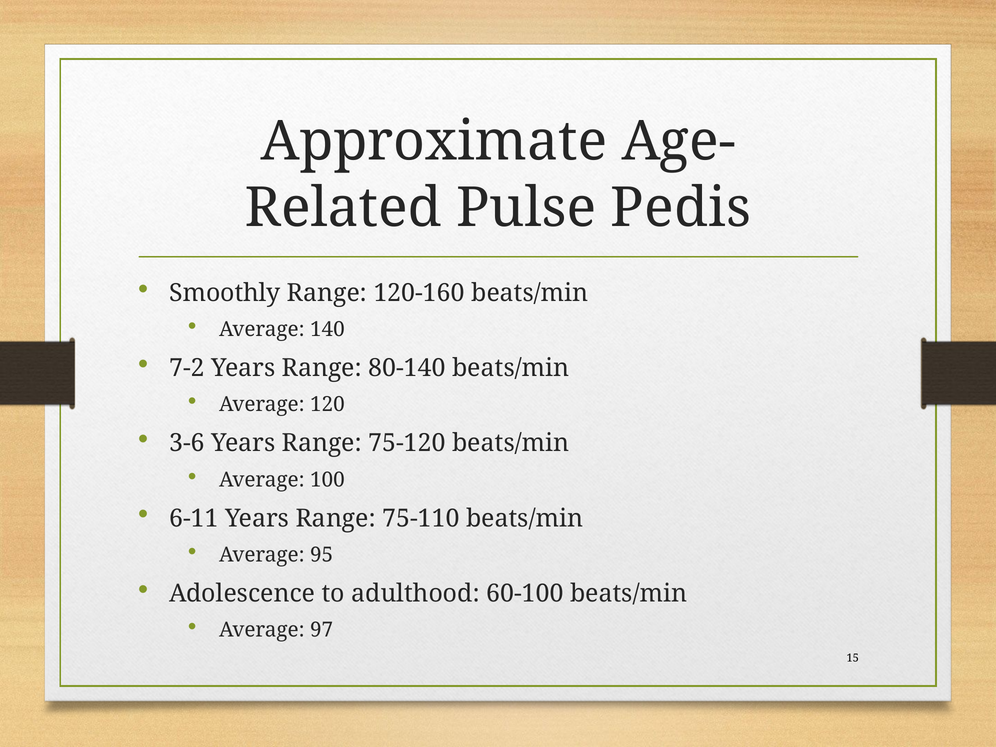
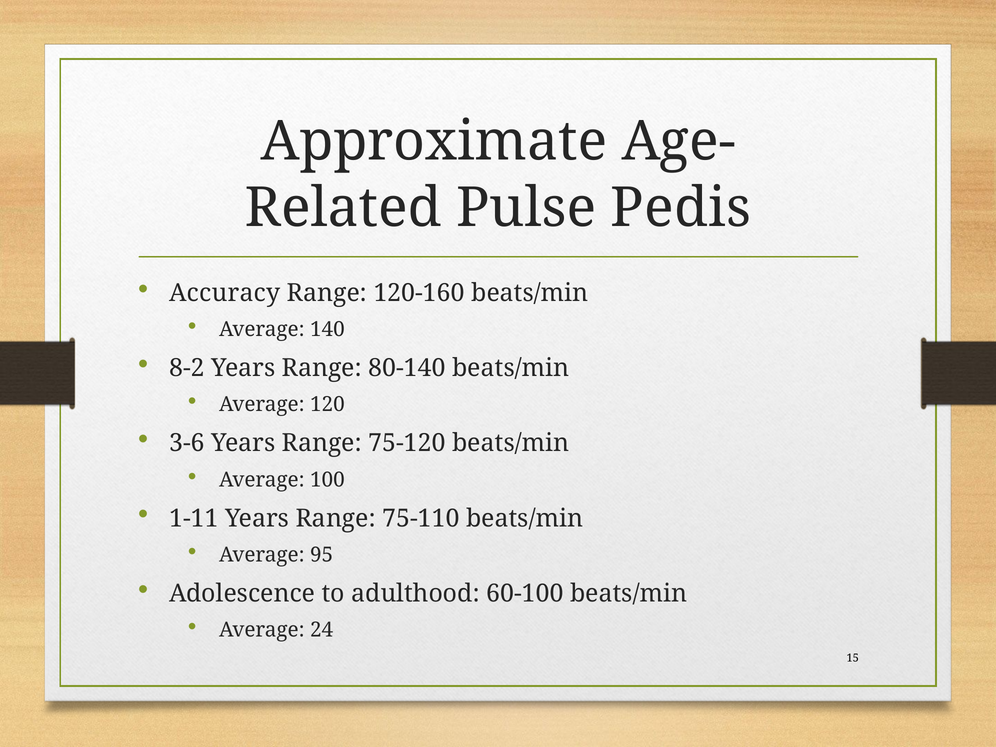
Smoothly: Smoothly -> Accuracy
7-2: 7-2 -> 8-2
6-11: 6-11 -> 1-11
97: 97 -> 24
